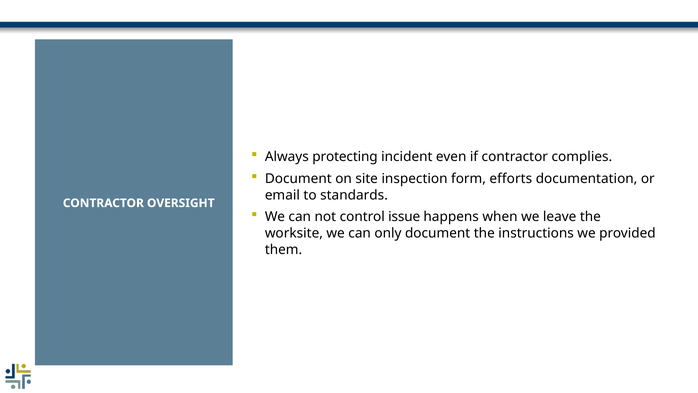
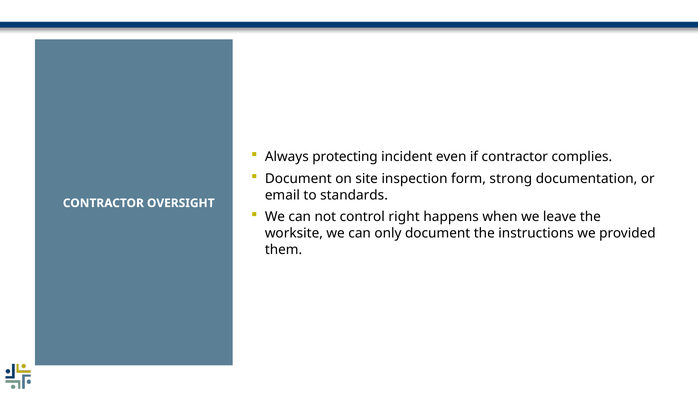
efforts: efforts -> strong
issue: issue -> right
